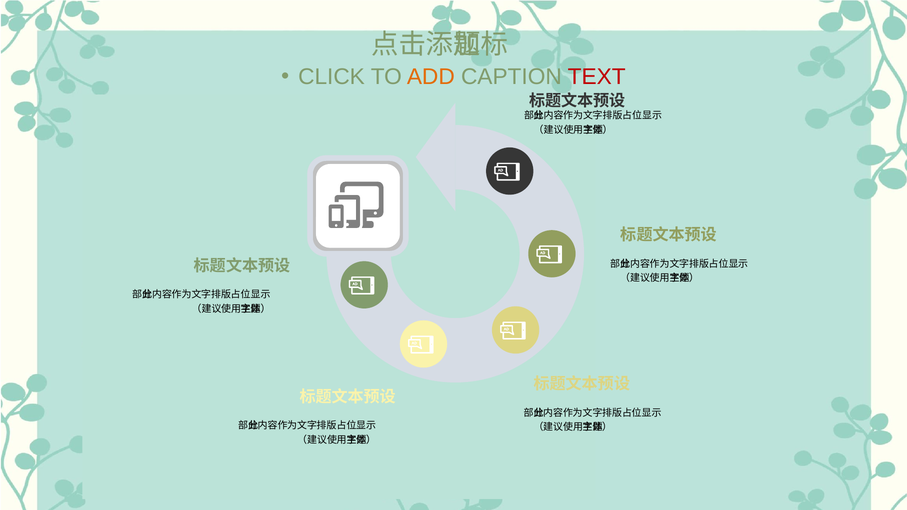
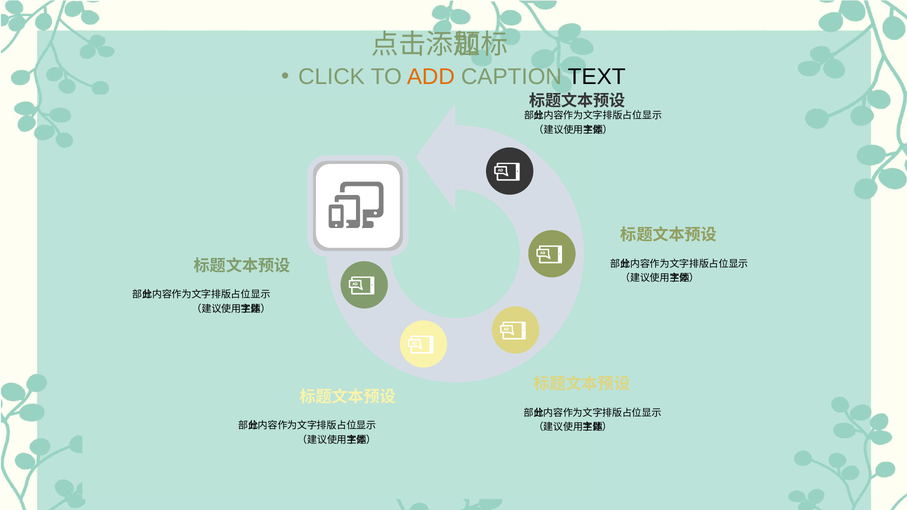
TEXT colour: red -> black
